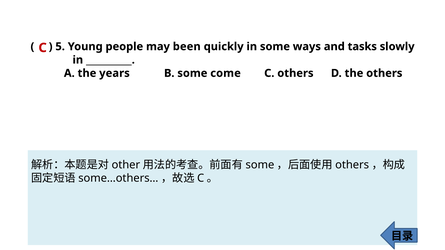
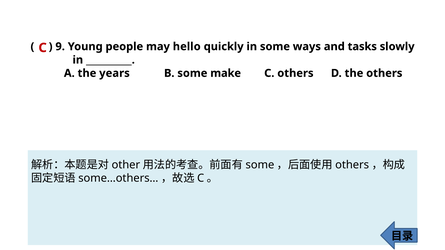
5: 5 -> 9
been: been -> hello
come: come -> make
